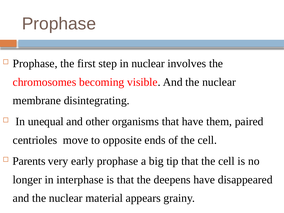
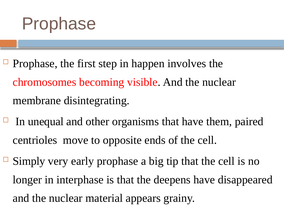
in nuclear: nuclear -> happen
Parents: Parents -> Simply
